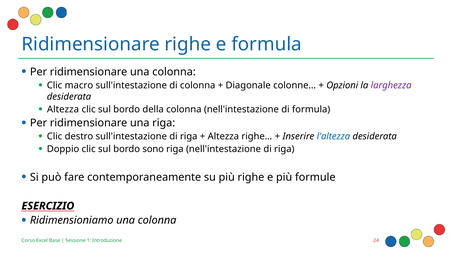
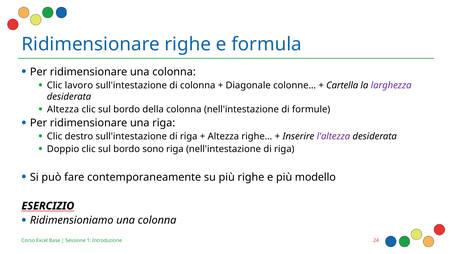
macro: macro -> lavoro
Opzioni: Opzioni -> Cartella
di formula: formula -> formule
l'altezza colour: blue -> purple
formule: formule -> modello
